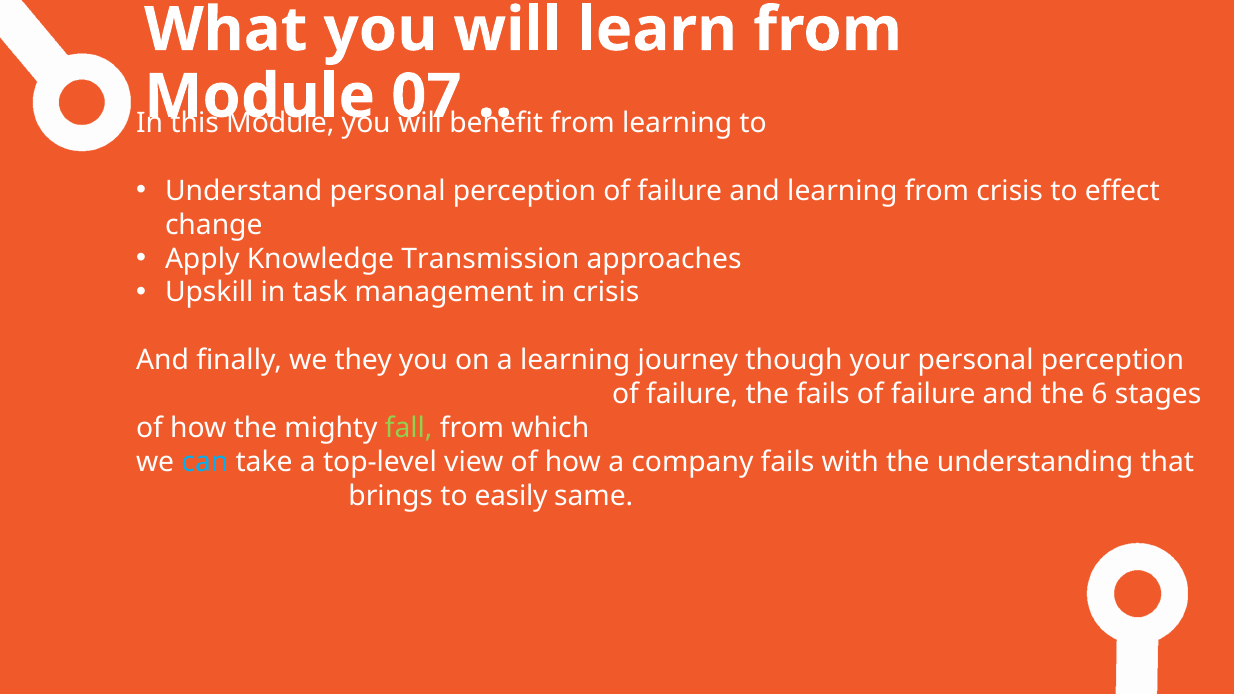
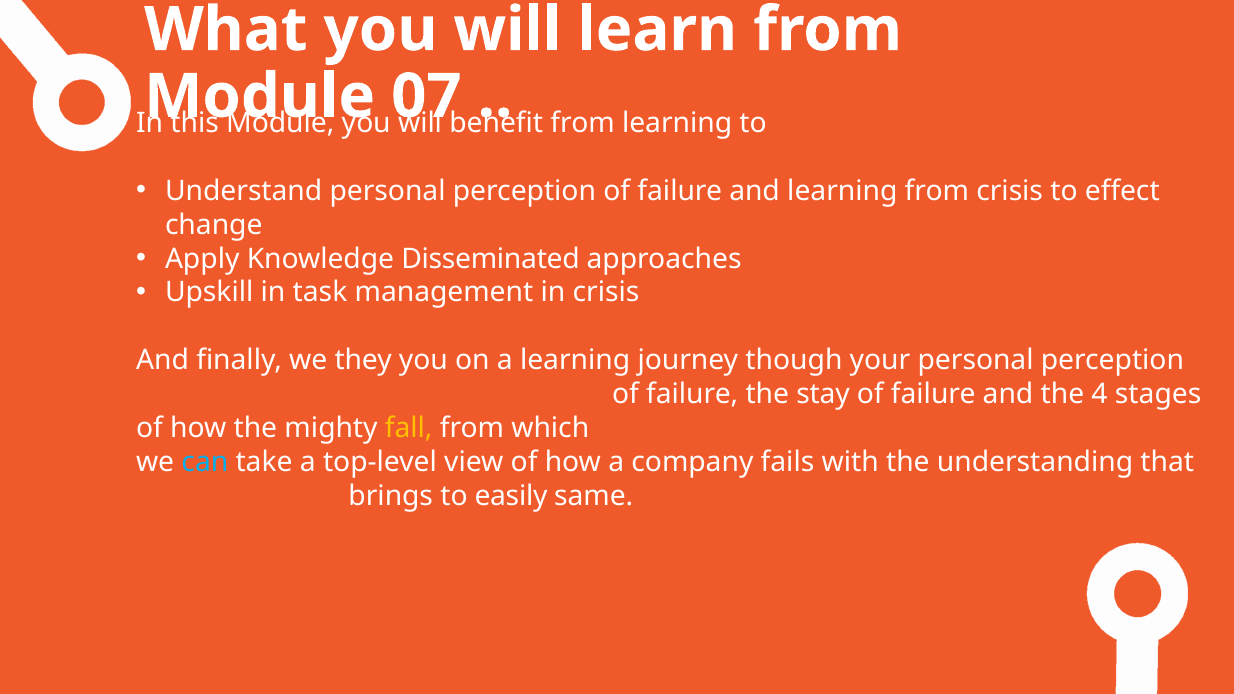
Transmission: Transmission -> Disseminated
the fails: fails -> stay
6: 6 -> 4
fall colour: light green -> yellow
